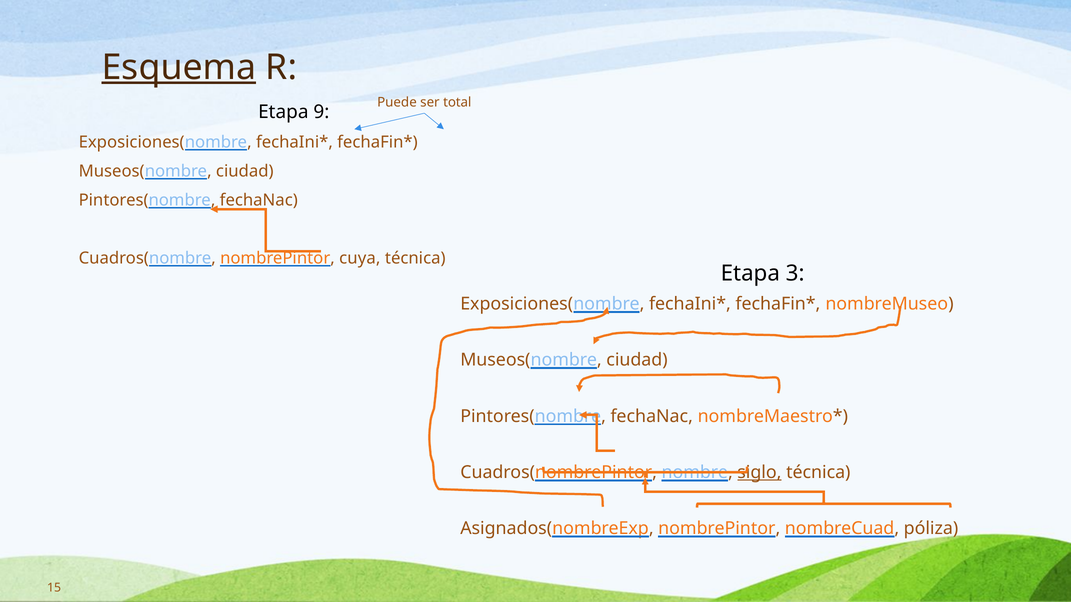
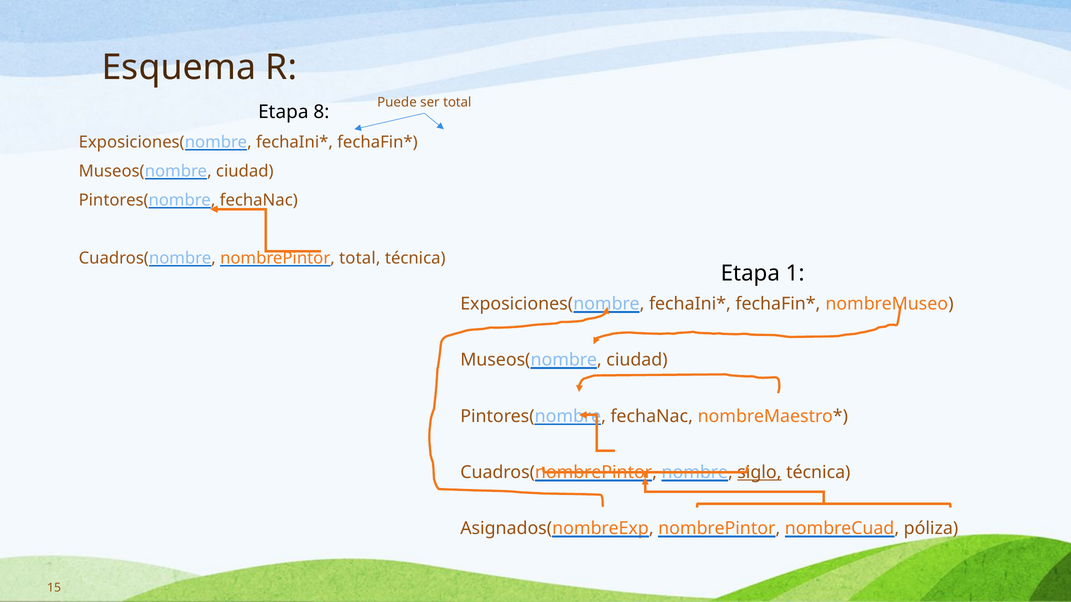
Esquema underline: present -> none
9: 9 -> 8
nombrePintor cuya: cuya -> total
3: 3 -> 1
